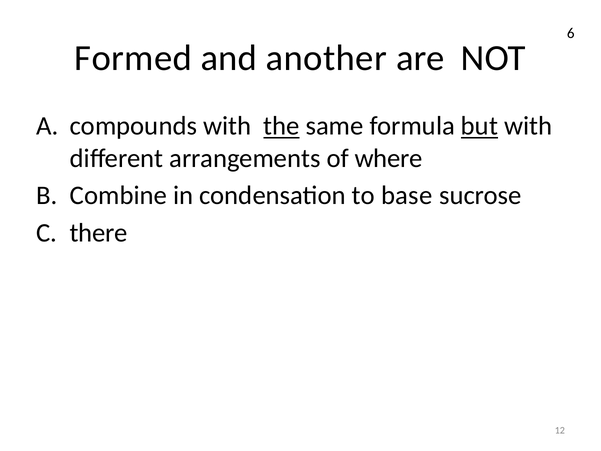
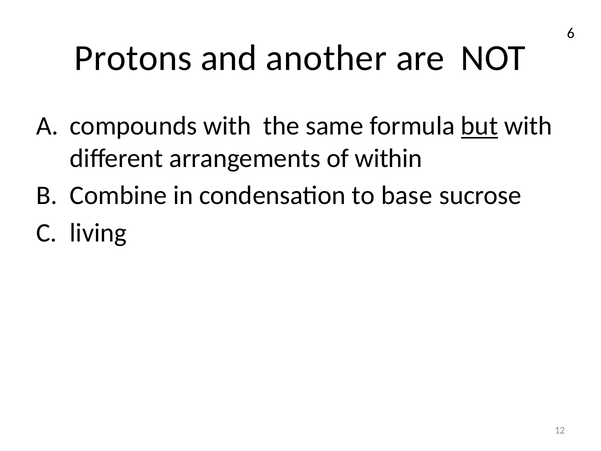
Formed: Formed -> Protons
the underline: present -> none
where: where -> within
there: there -> living
